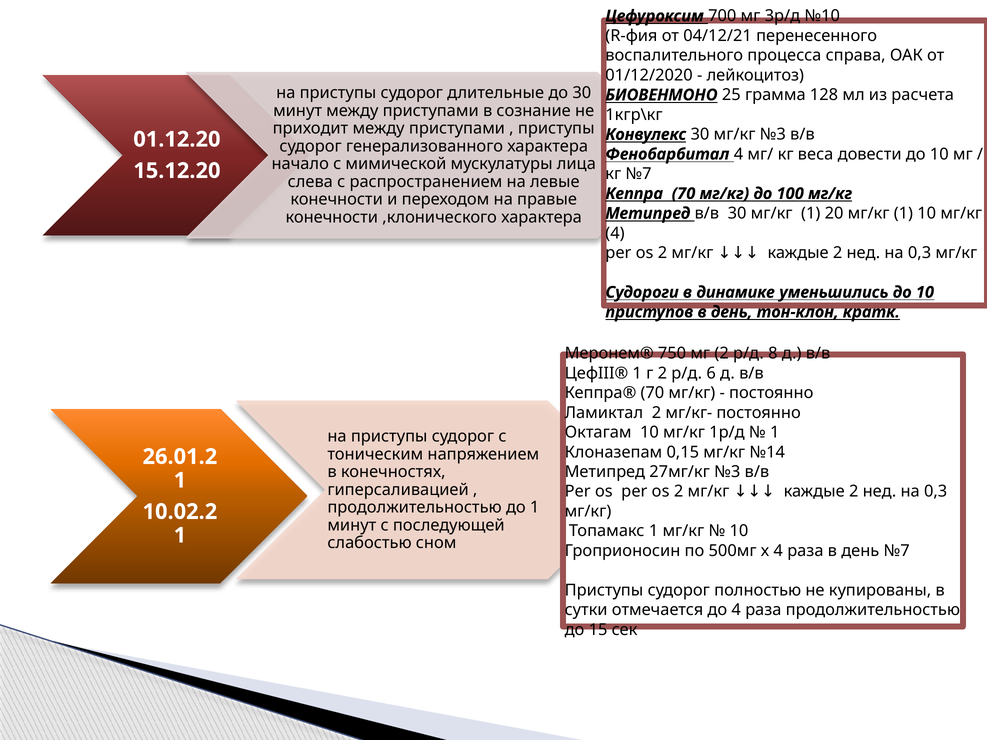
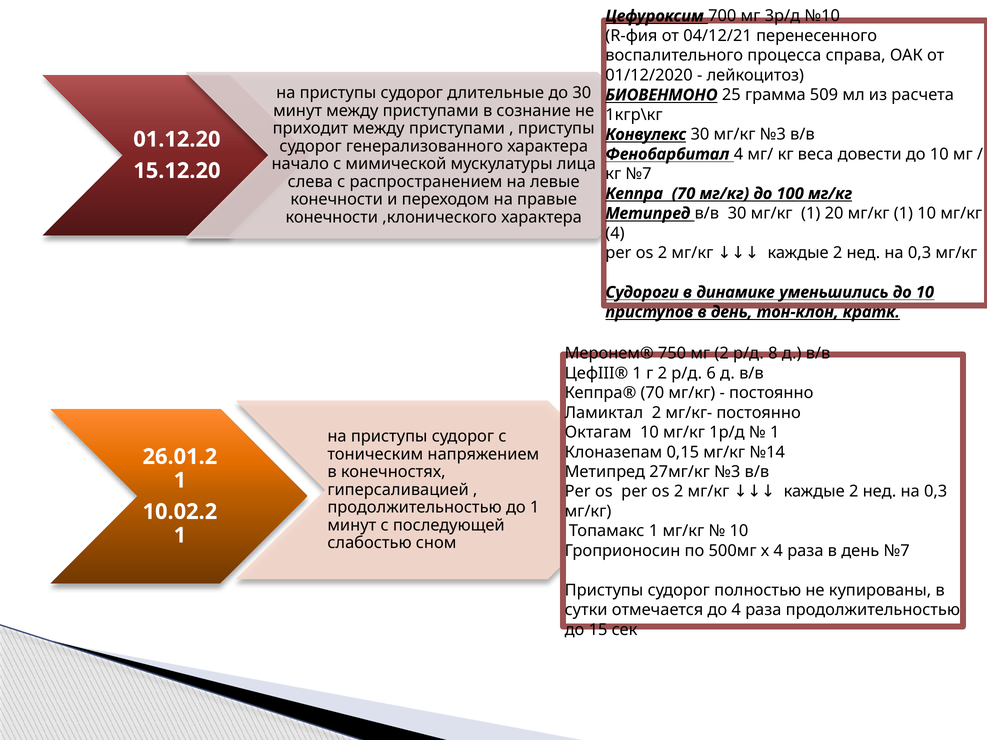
128: 128 -> 509
